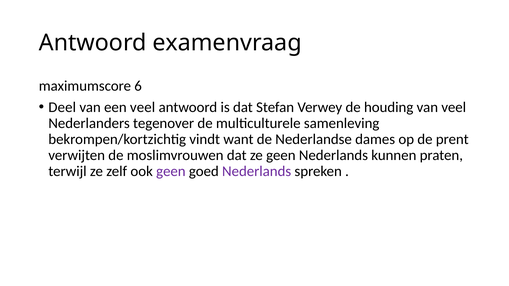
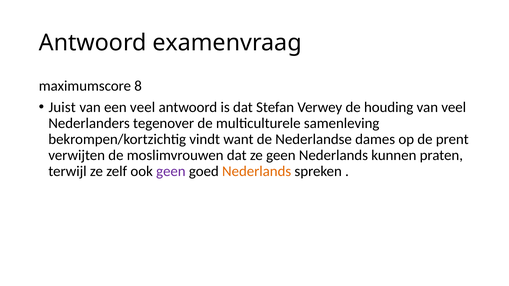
6: 6 -> 8
Deel: Deel -> Juist
Nederlands at (257, 172) colour: purple -> orange
